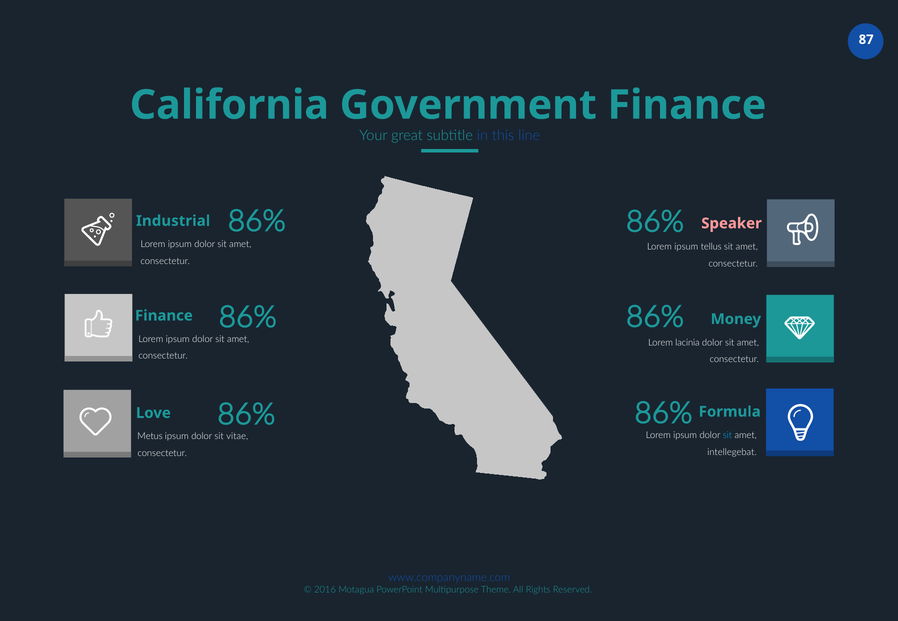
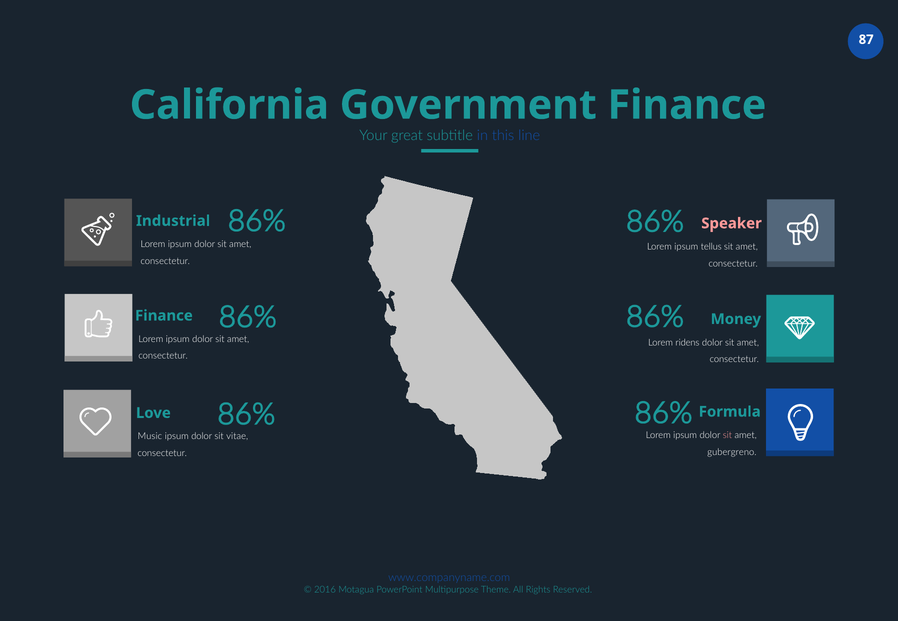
lacinia: lacinia -> ridens
sit at (727, 436) colour: light blue -> pink
Metus: Metus -> Music
intellegebat: intellegebat -> gubergreno
